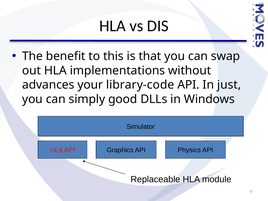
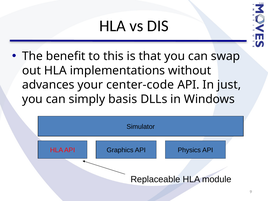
library-code: library-code -> center-code
good: good -> basis
